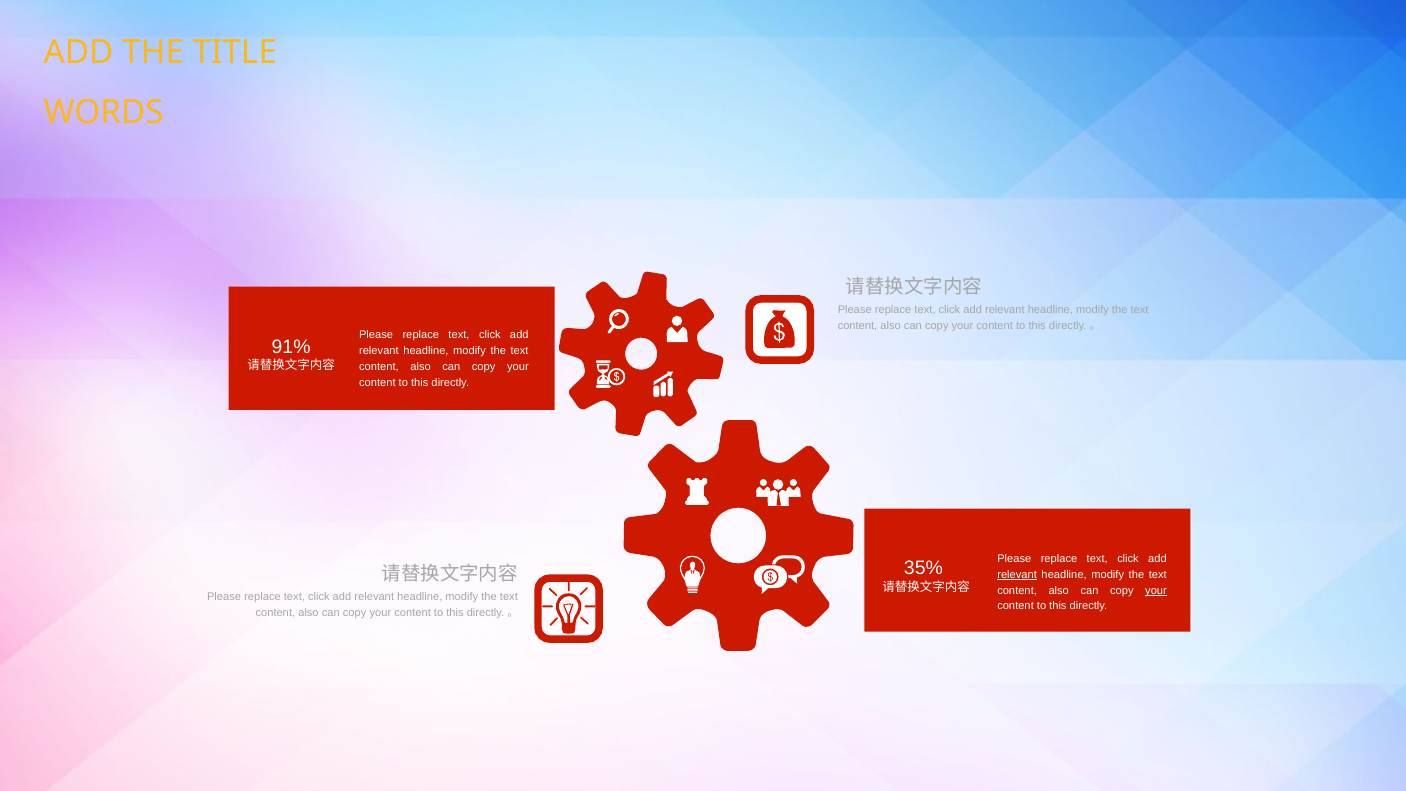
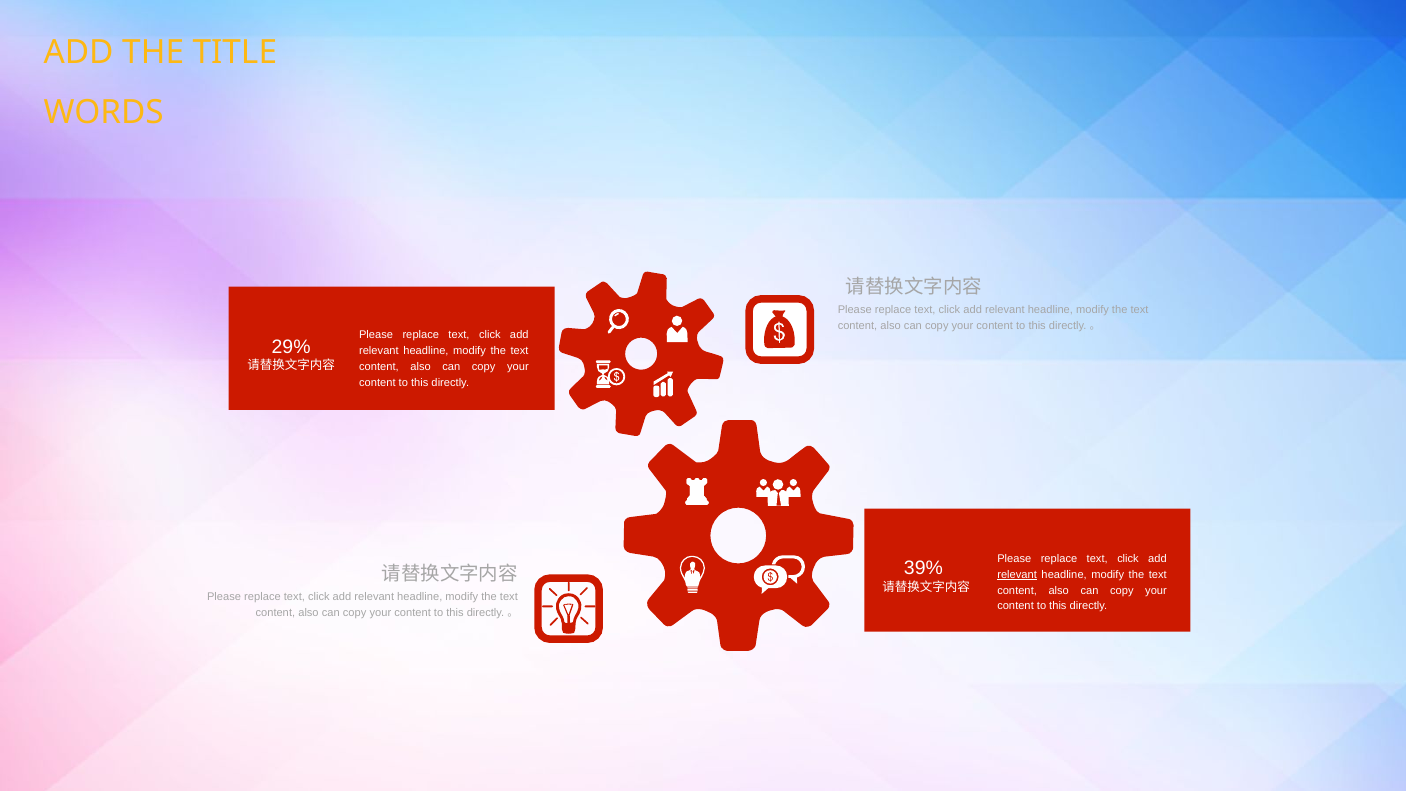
91%: 91% -> 29%
35%: 35% -> 39%
your at (1156, 590) underline: present -> none
